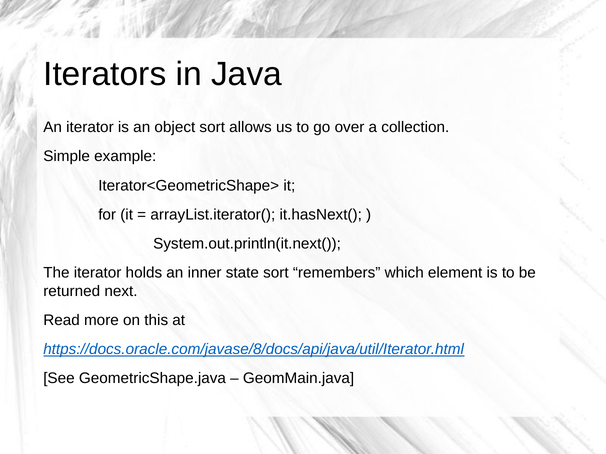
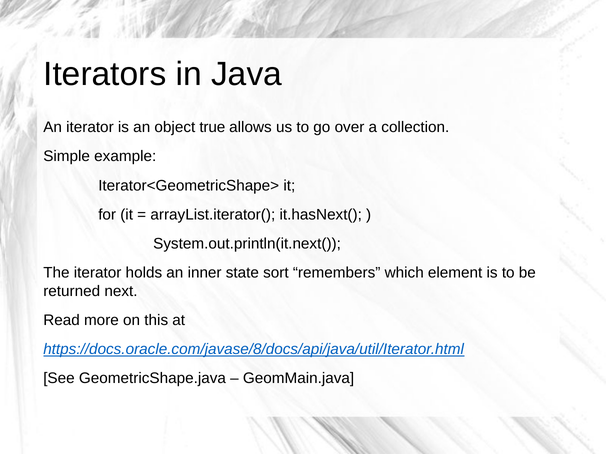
object sort: sort -> true
